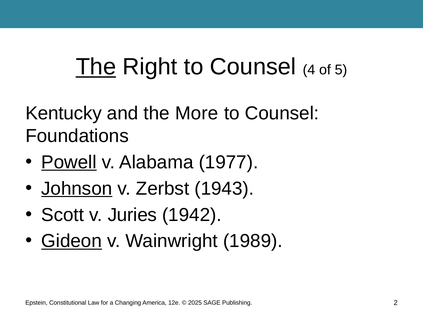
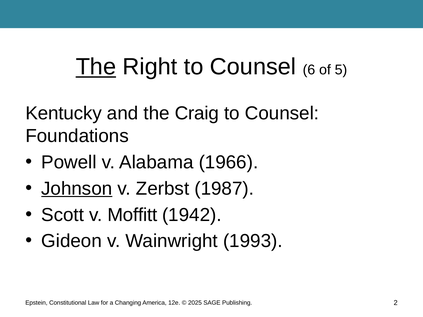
4: 4 -> 6
More: More -> Craig
Powell underline: present -> none
1977: 1977 -> 1966
1943: 1943 -> 1987
Juries: Juries -> Moffitt
Gideon underline: present -> none
1989: 1989 -> 1993
